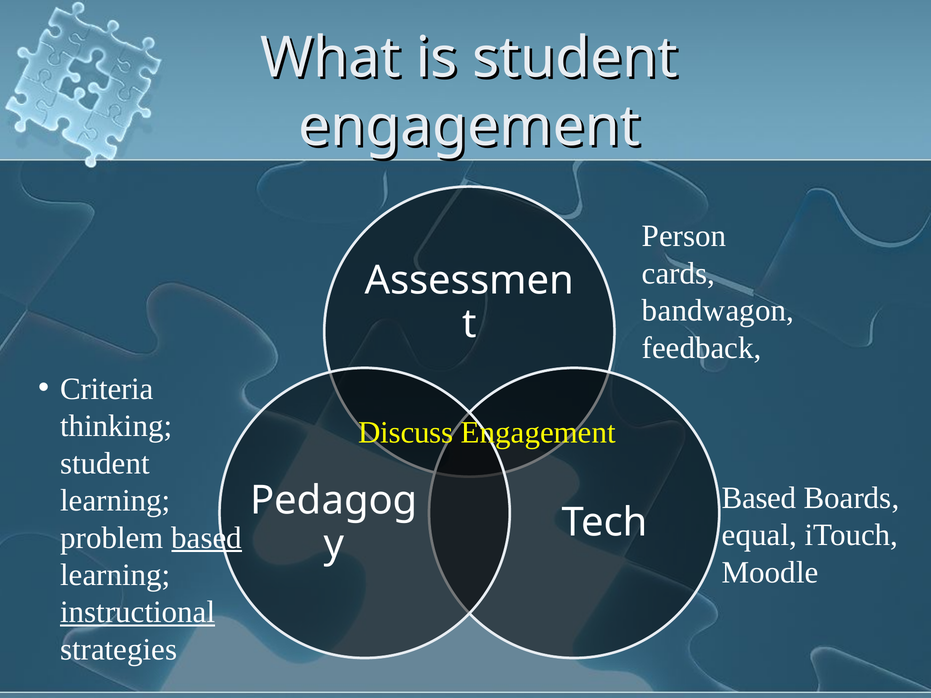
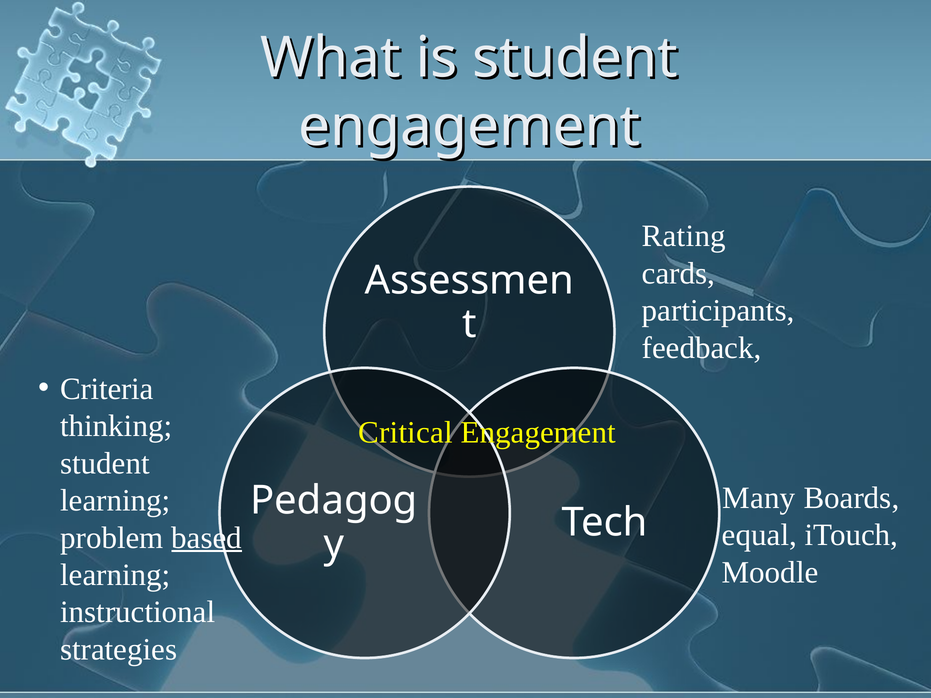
Person: Person -> Rating
bandwagon: bandwagon -> participants
Discuss: Discuss -> Critical
Based at (759, 498): Based -> Many
instructional underline: present -> none
